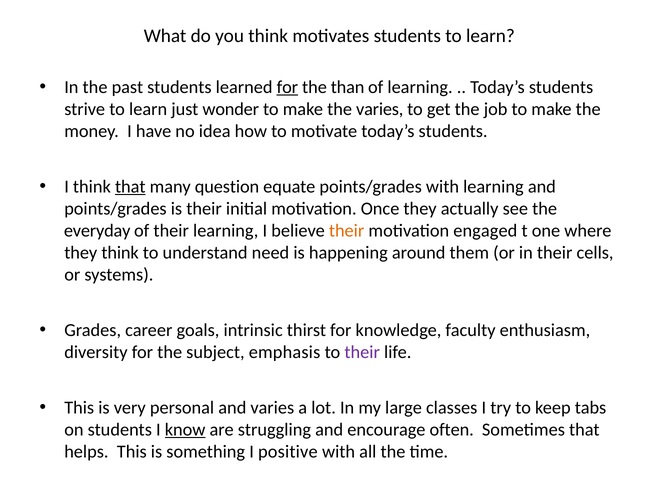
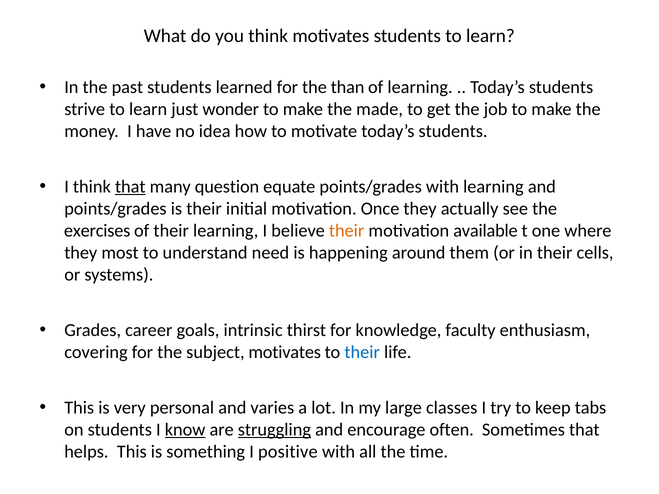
for at (287, 87) underline: present -> none
the varies: varies -> made
everyday: everyday -> exercises
engaged: engaged -> available
they think: think -> most
diversity: diversity -> covering
subject emphasis: emphasis -> motivates
their at (362, 352) colour: purple -> blue
struggling underline: none -> present
